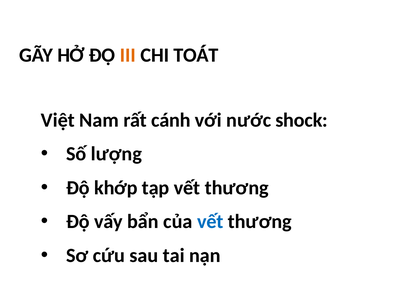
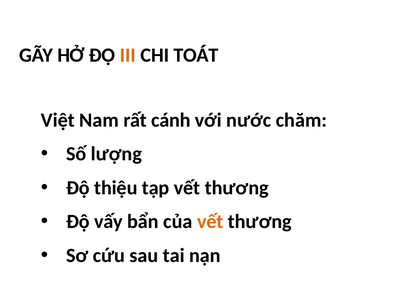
shock: shock -> chăm
khớp: khớp -> thiệu
vết at (210, 222) colour: blue -> orange
